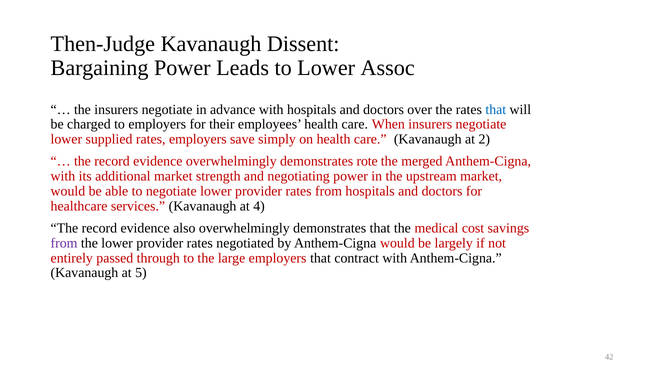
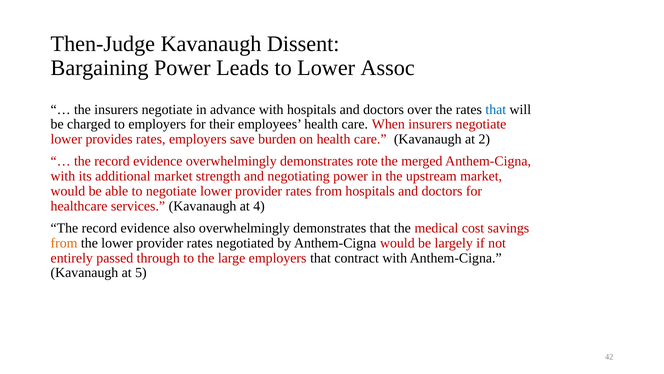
supplied: supplied -> provides
simply: simply -> burden
from at (64, 243) colour: purple -> orange
